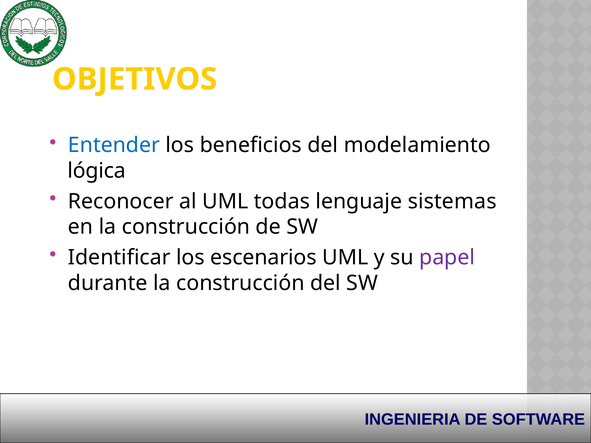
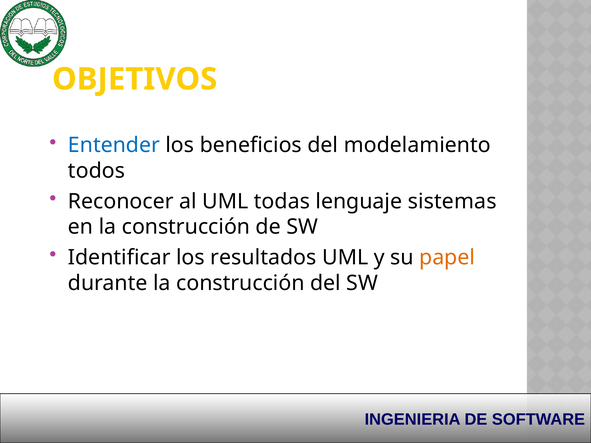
lógica: lógica -> todos
escenarios: escenarios -> resultados
papel colour: purple -> orange
